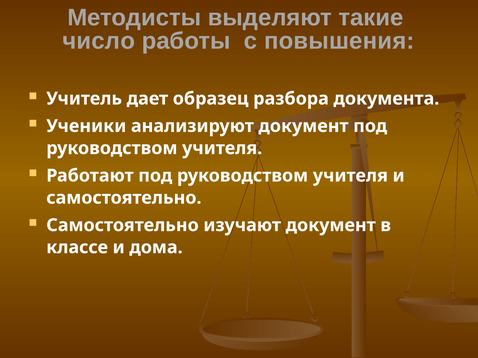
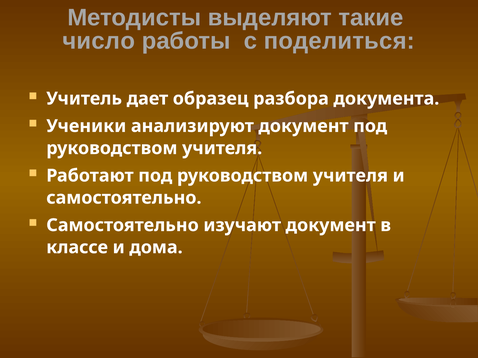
повышения: повышения -> поделиться
